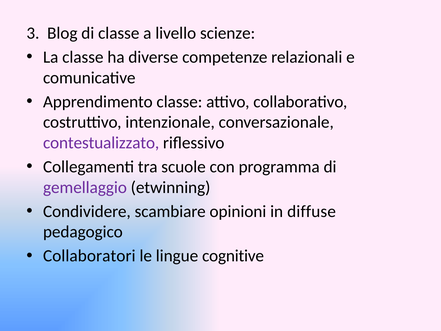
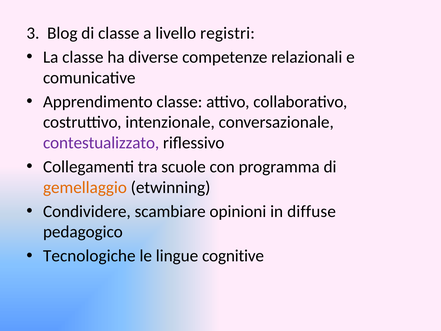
scienze: scienze -> registri
gemellaggio colour: purple -> orange
Collaboratori: Collaboratori -> Tecnologiche
